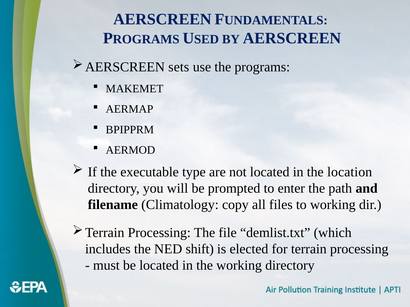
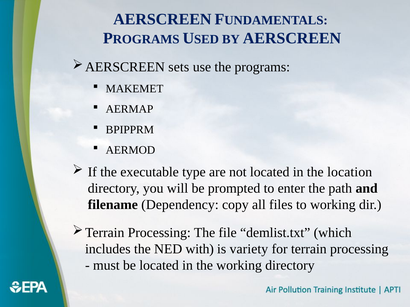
Climatology: Climatology -> Dependency
shift: shift -> with
elected: elected -> variety
